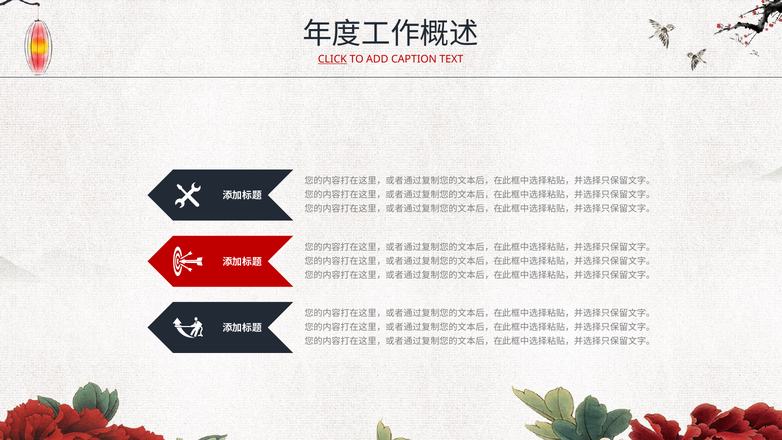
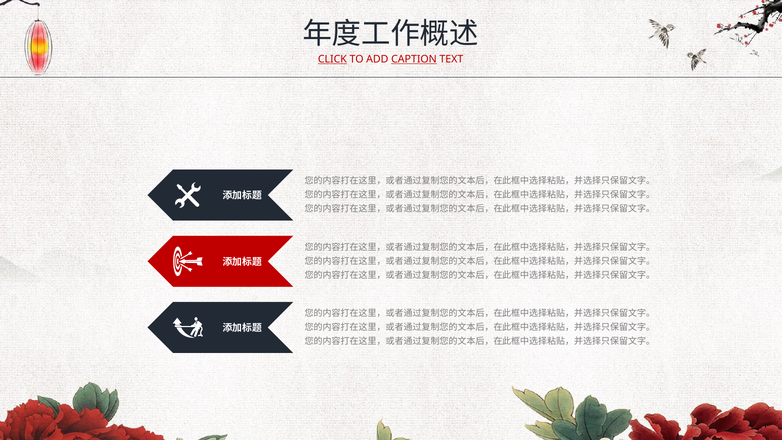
CAPTION underline: none -> present
